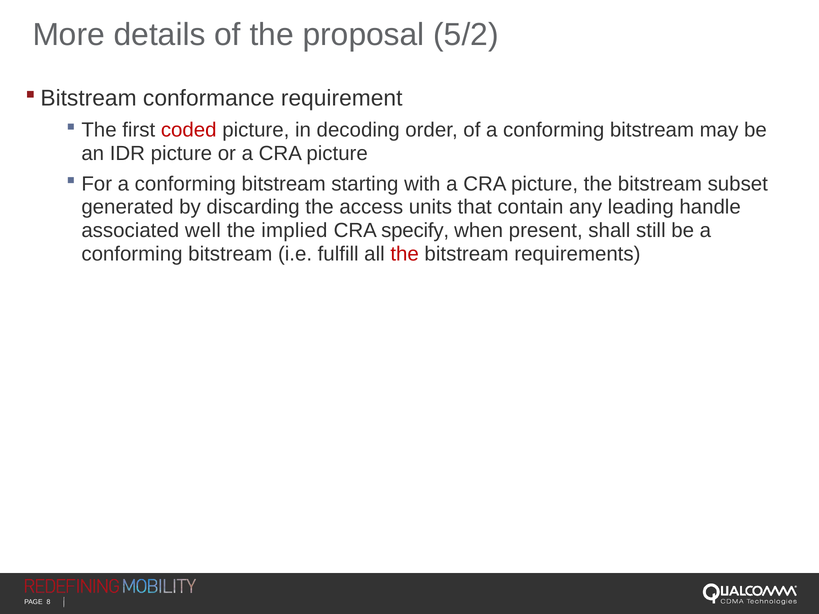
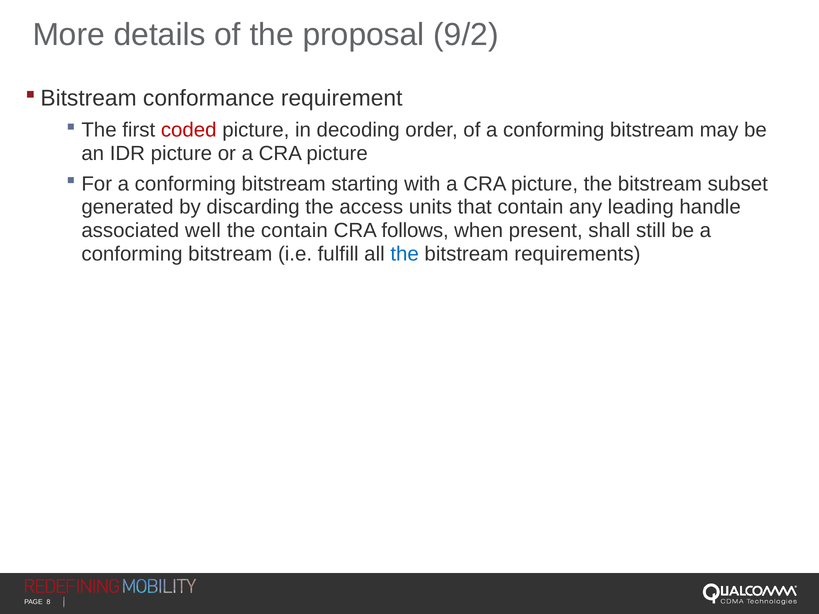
5/2: 5/2 -> 9/2
the implied: implied -> contain
specify: specify -> follows
the at (405, 254) colour: red -> blue
